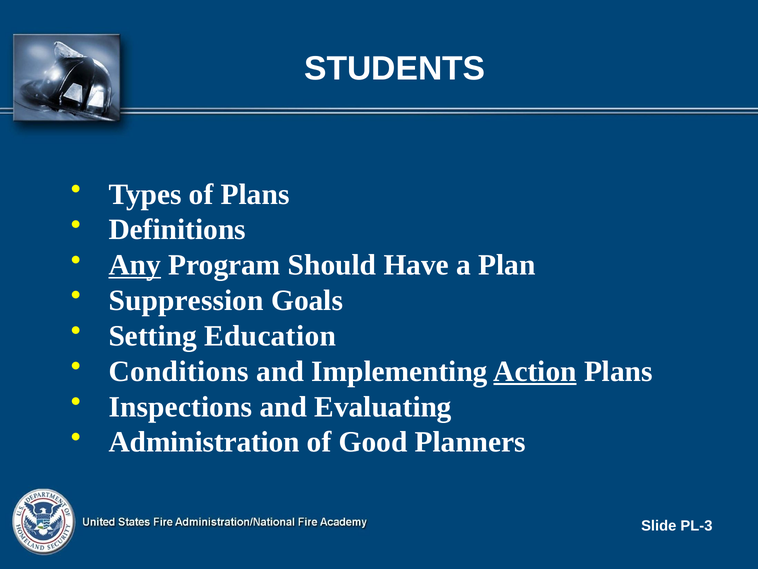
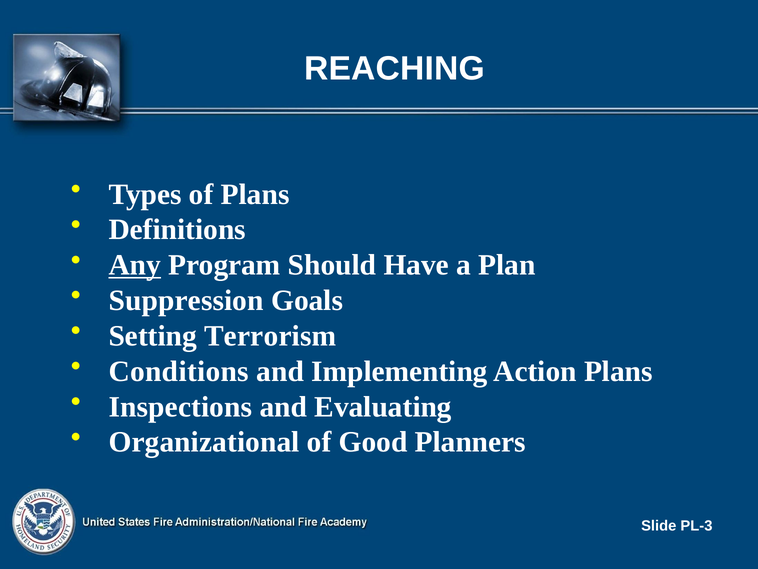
STUDENTS: STUDENTS -> REACHING
Education: Education -> Terrorism
Action underline: present -> none
Administration: Administration -> Organizational
